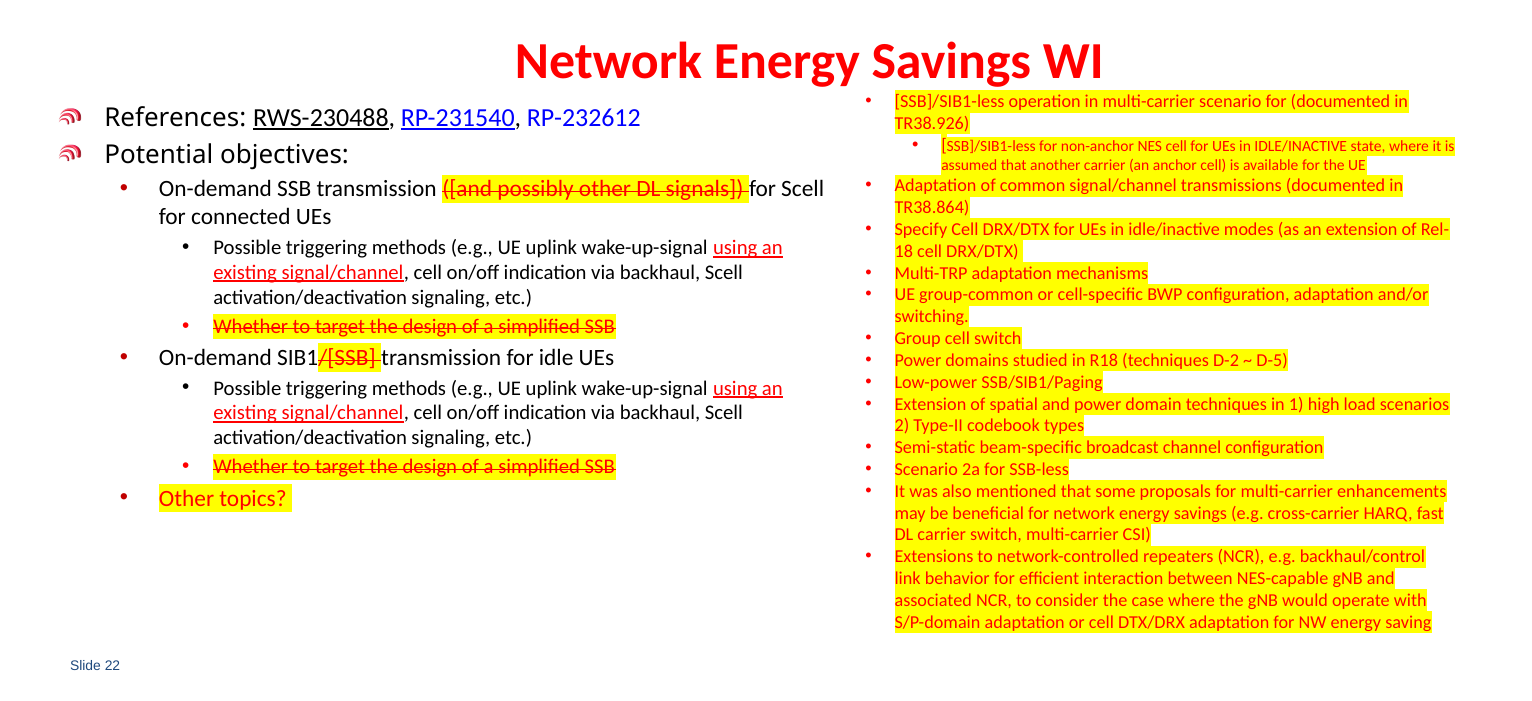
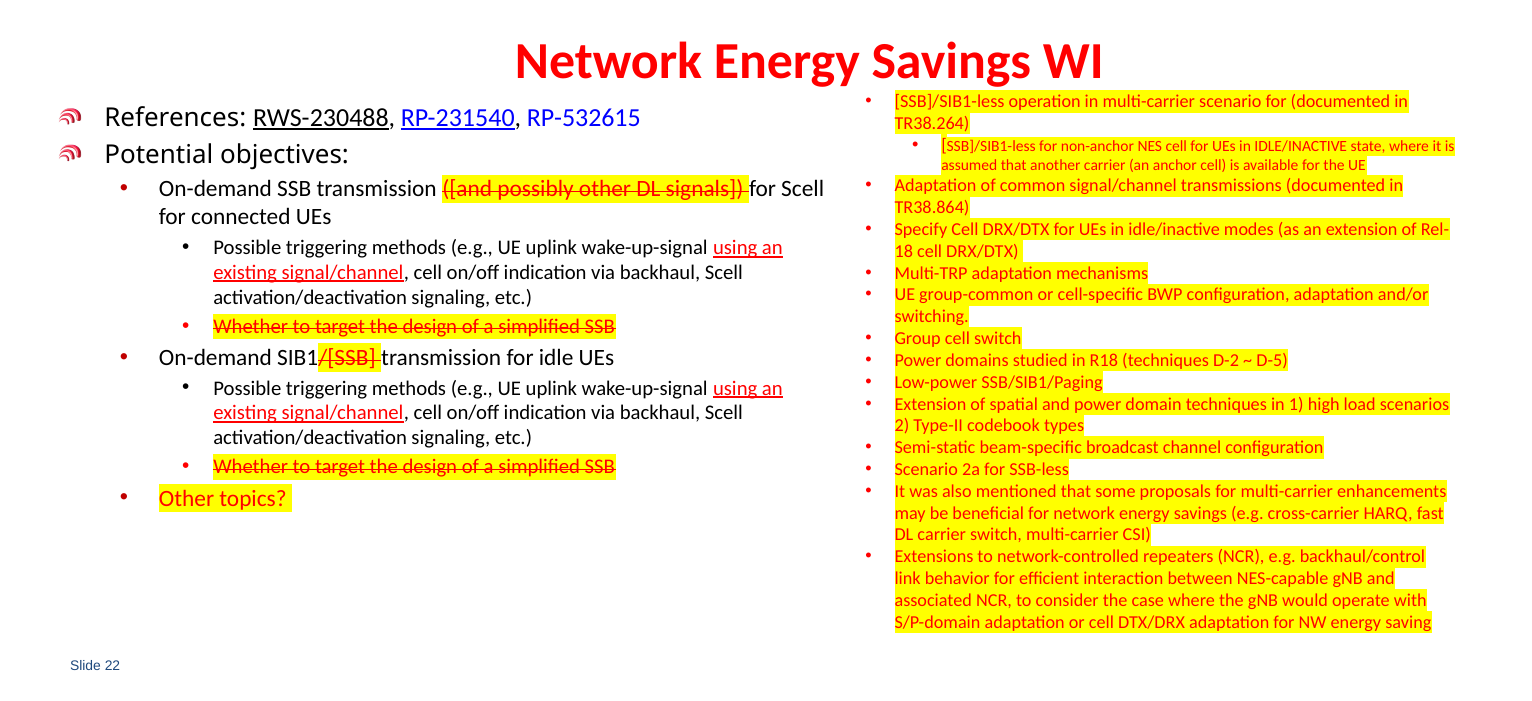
RP-232612: RP-232612 -> RP-532615
TR38.926: TR38.926 -> TR38.264
